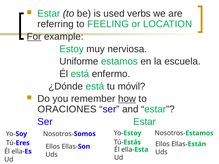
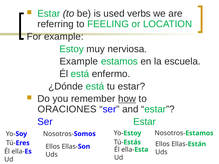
For underline: present -> none
Uniforme at (79, 62): Uniforme -> Example
tu móvil: móvil -> estar
